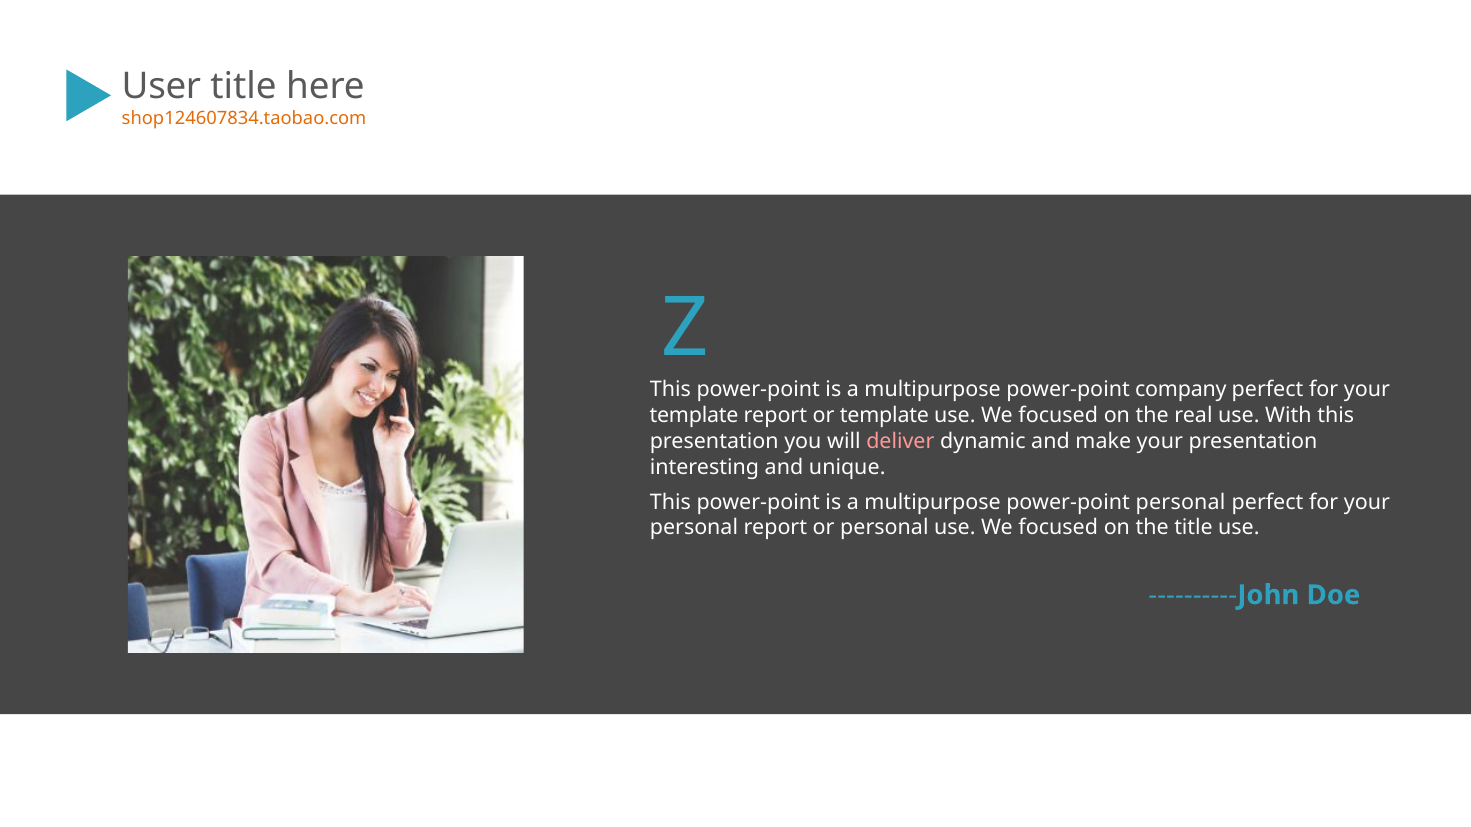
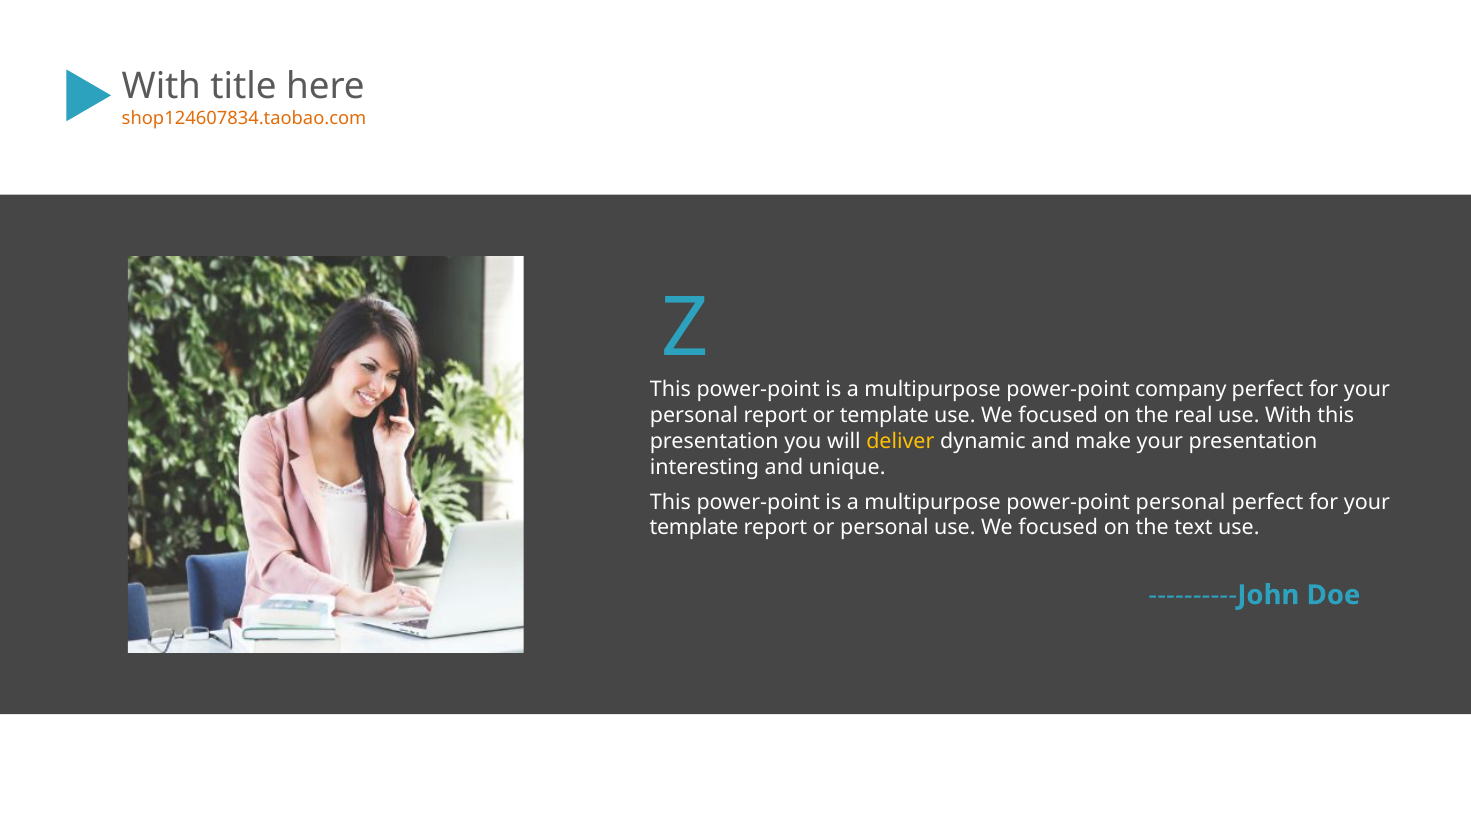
User at (161, 86): User -> With
template at (694, 416): template -> personal
deliver colour: pink -> yellow
personal at (694, 528): personal -> template
the title: title -> text
